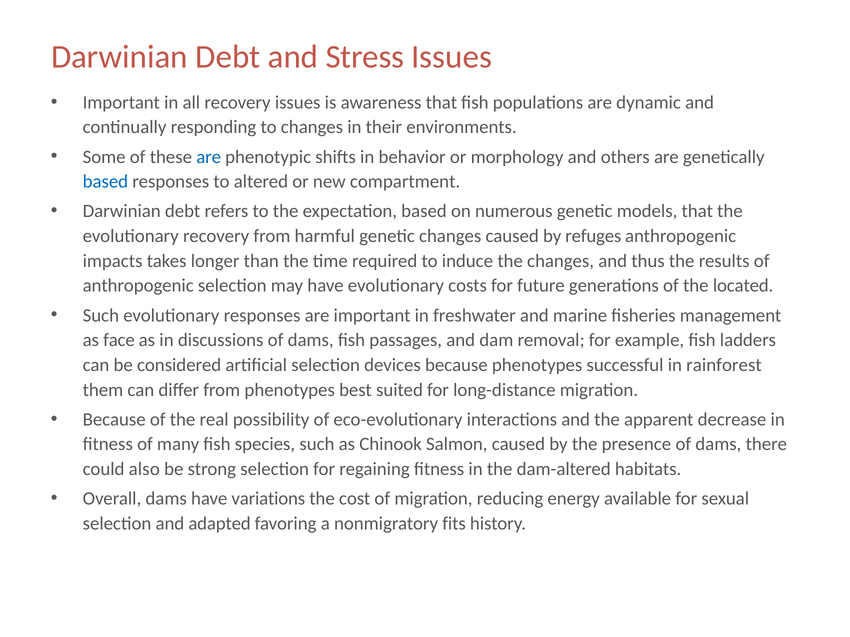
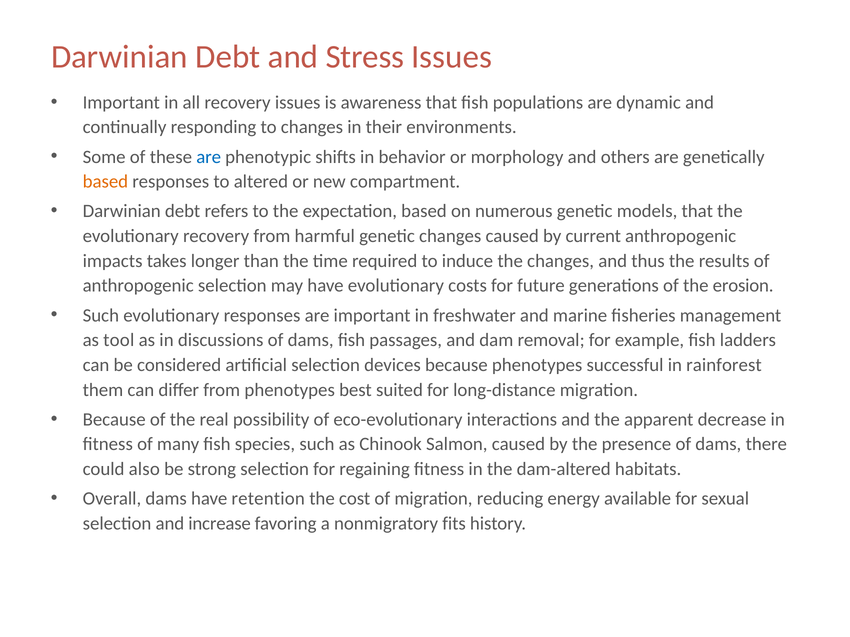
based at (105, 182) colour: blue -> orange
refuges: refuges -> current
located: located -> erosion
face: face -> tool
variations: variations -> retention
adapted: adapted -> increase
